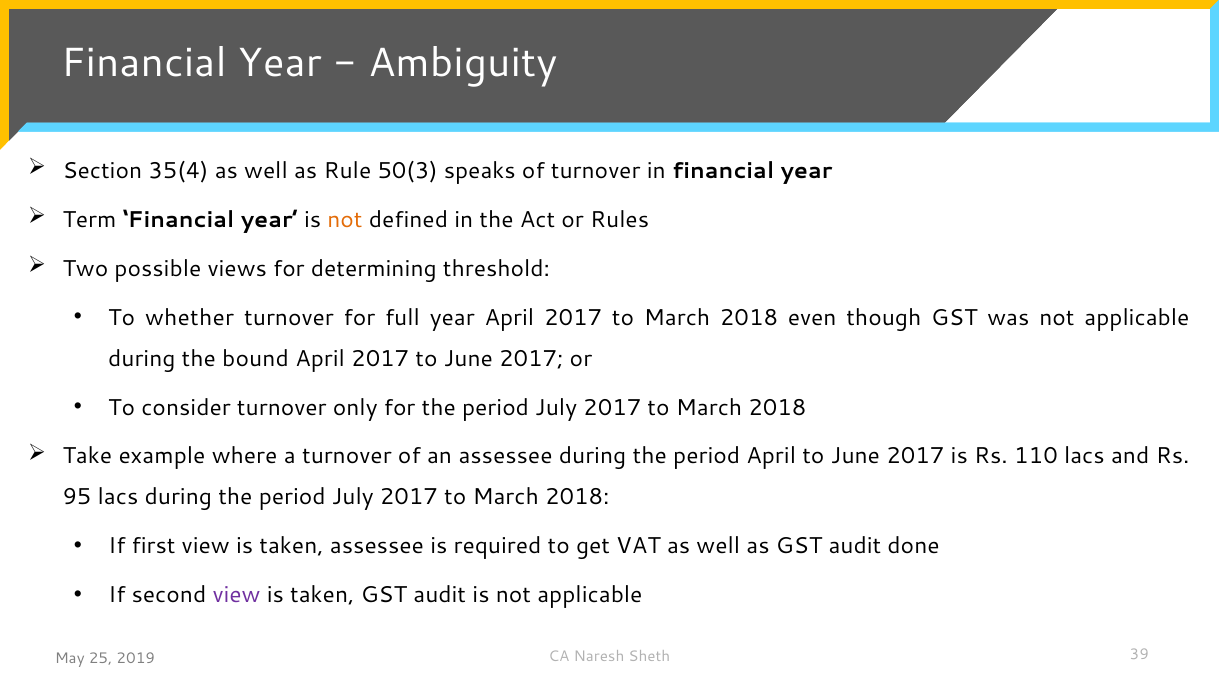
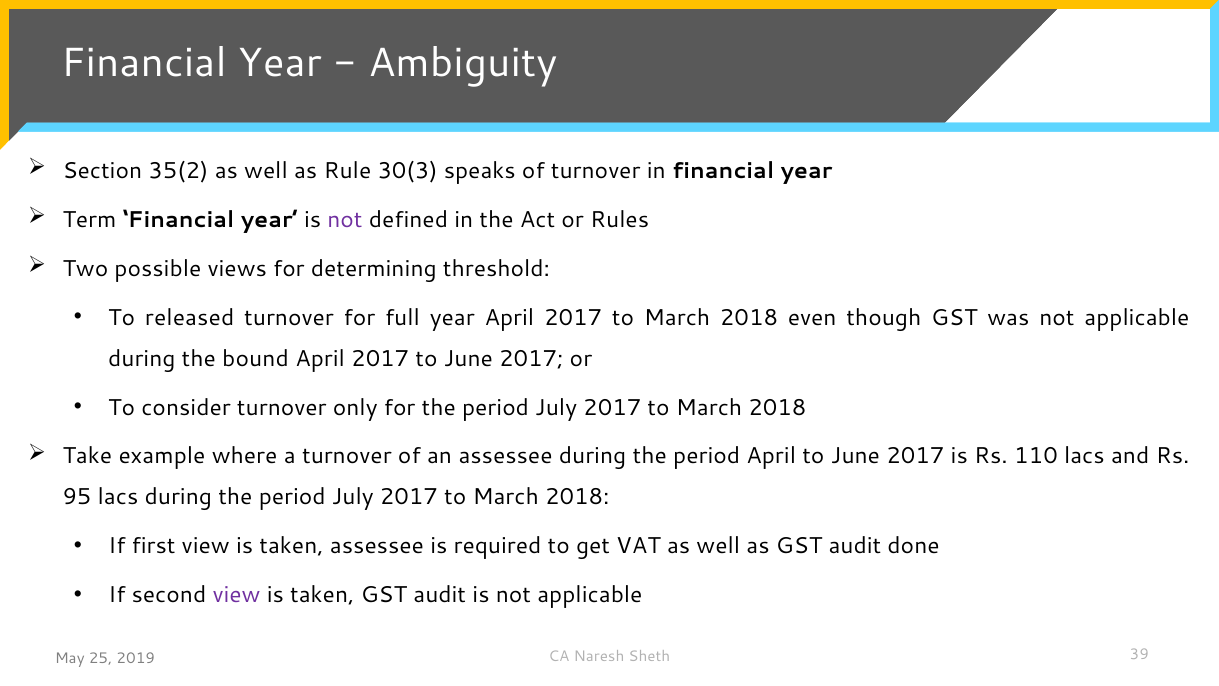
35(4: 35(4 -> 35(2
50(3: 50(3 -> 30(3
not at (345, 220) colour: orange -> purple
whether: whether -> released
